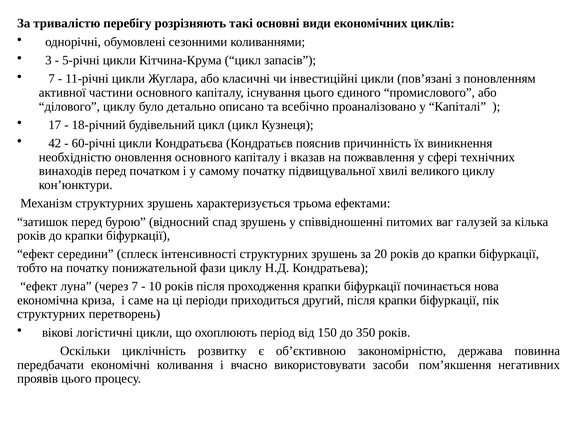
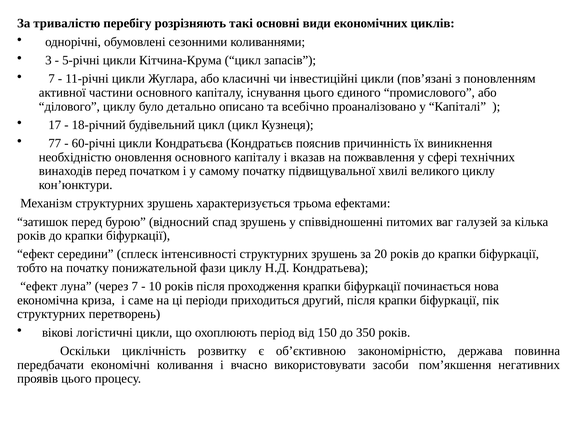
42: 42 -> 77
